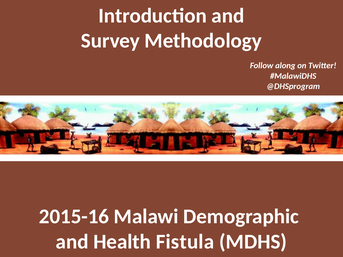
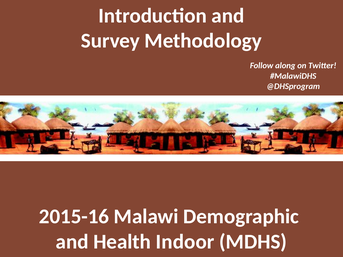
Fistula: Fistula -> Indoor
